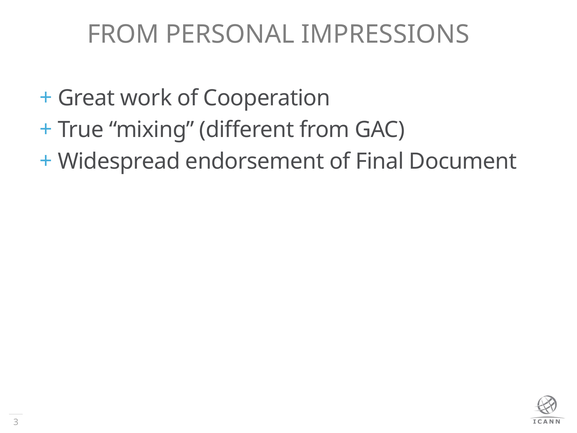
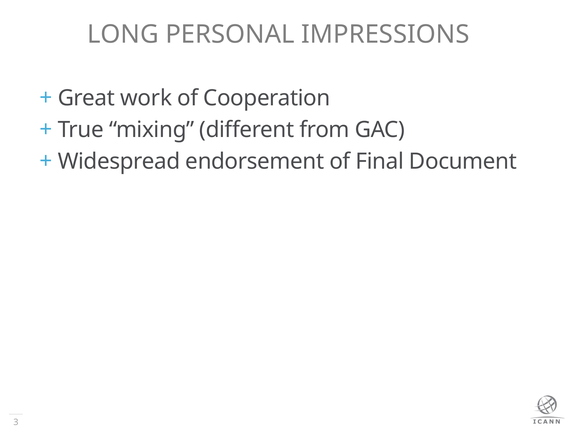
FROM at (123, 34): FROM -> LONG
